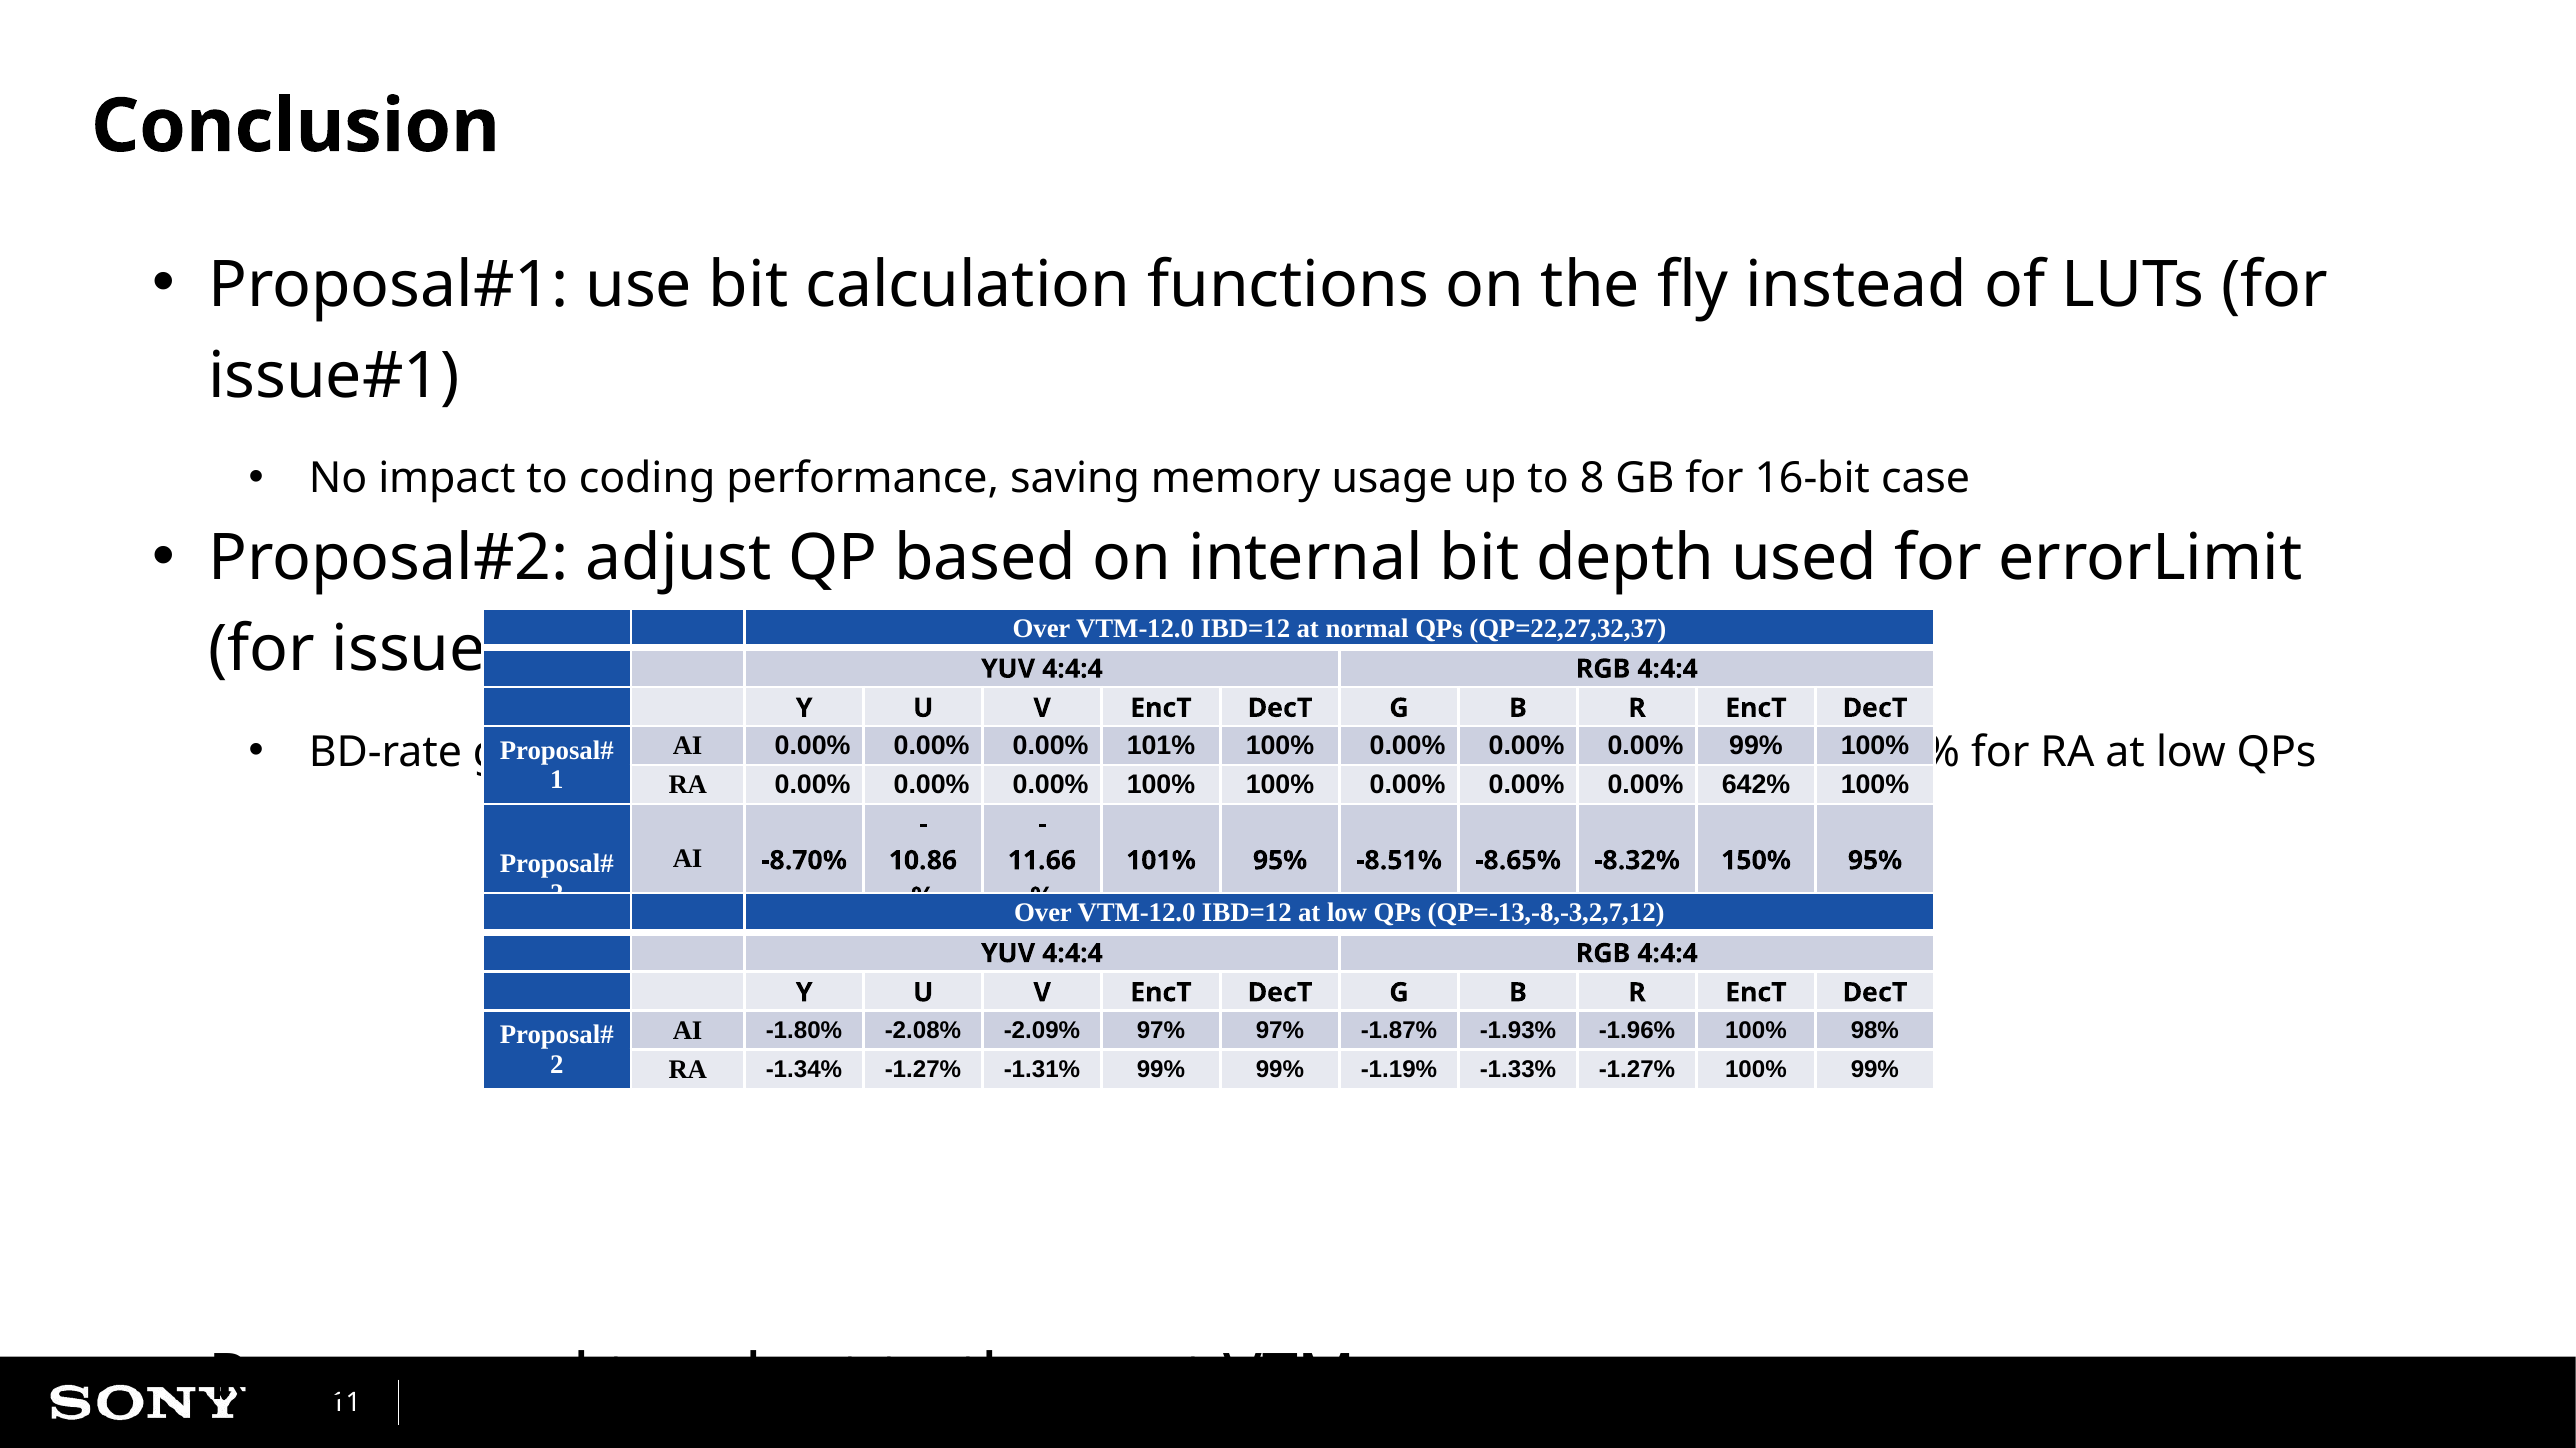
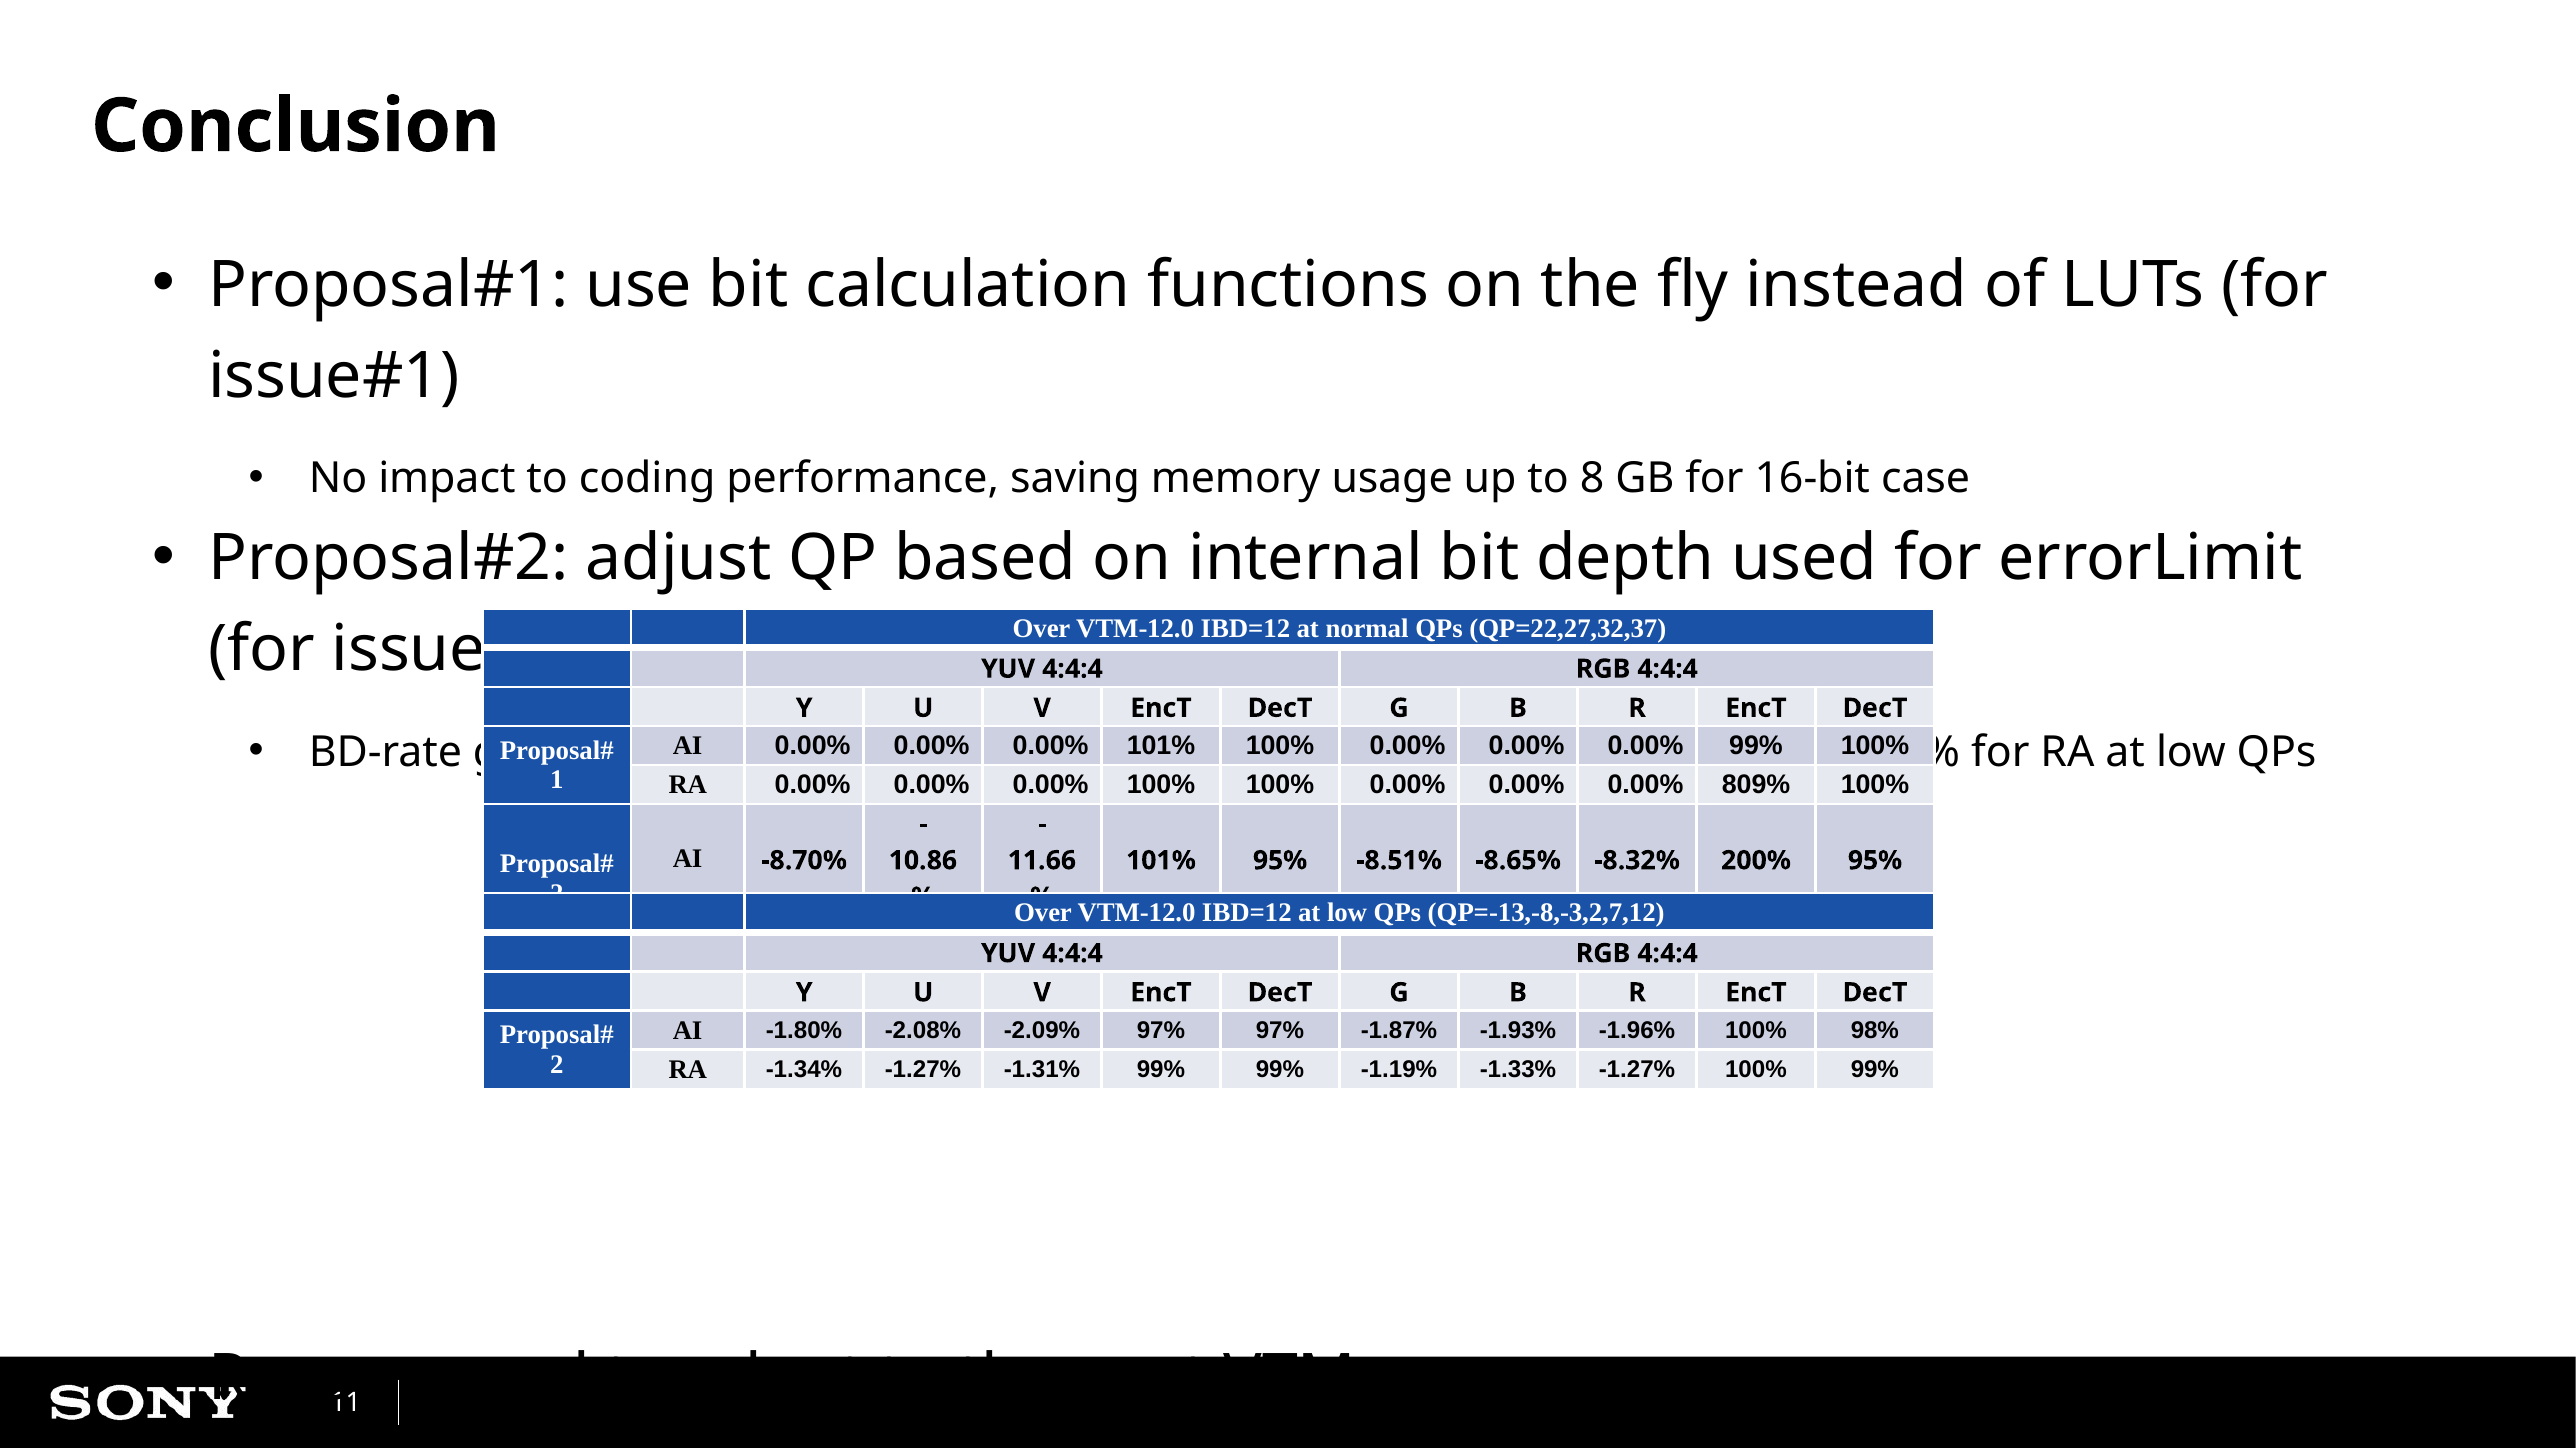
642%: 642% -> 809%
150%: 150% -> 200%
